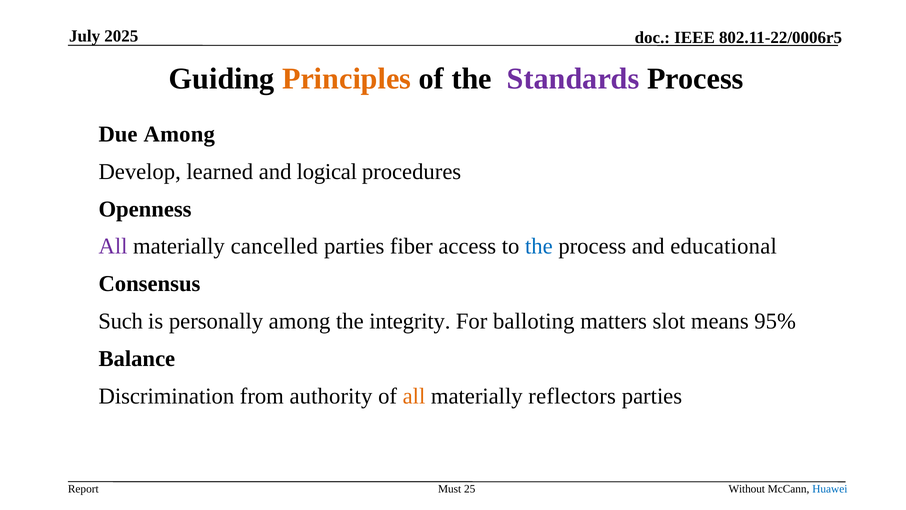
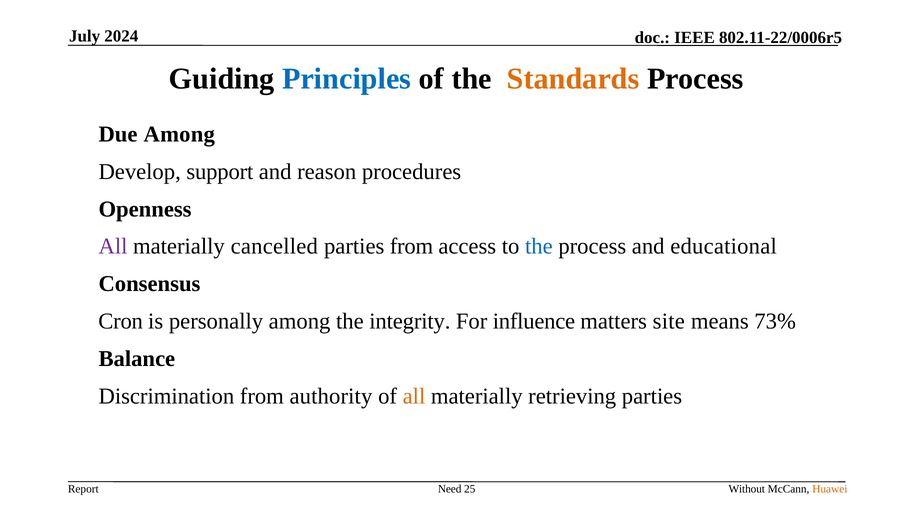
2025: 2025 -> 2024
Principles colour: orange -> blue
Standards colour: purple -> orange
learned: learned -> support
logical: logical -> reason
parties fiber: fiber -> from
Such: Such -> Cron
balloting: balloting -> influence
slot: slot -> site
95%: 95% -> 73%
reflectors: reflectors -> retrieving
Must: Must -> Need
Huawei colour: blue -> orange
